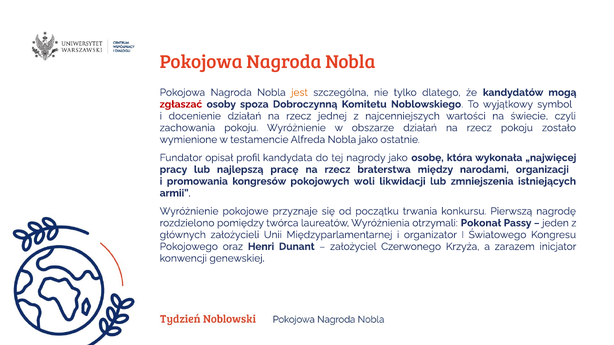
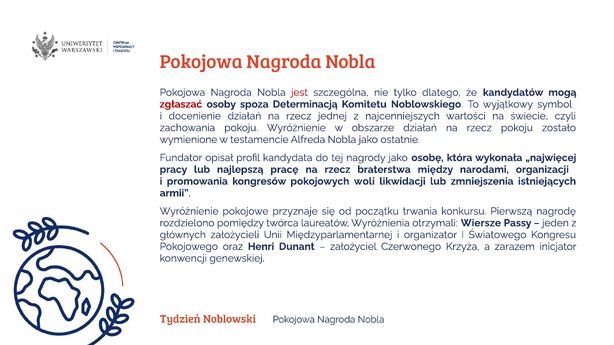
jest colour: orange -> red
Dobroczynną: Dobroczynną -> Determinacją
Pokonał: Pokonał -> Wiersze
